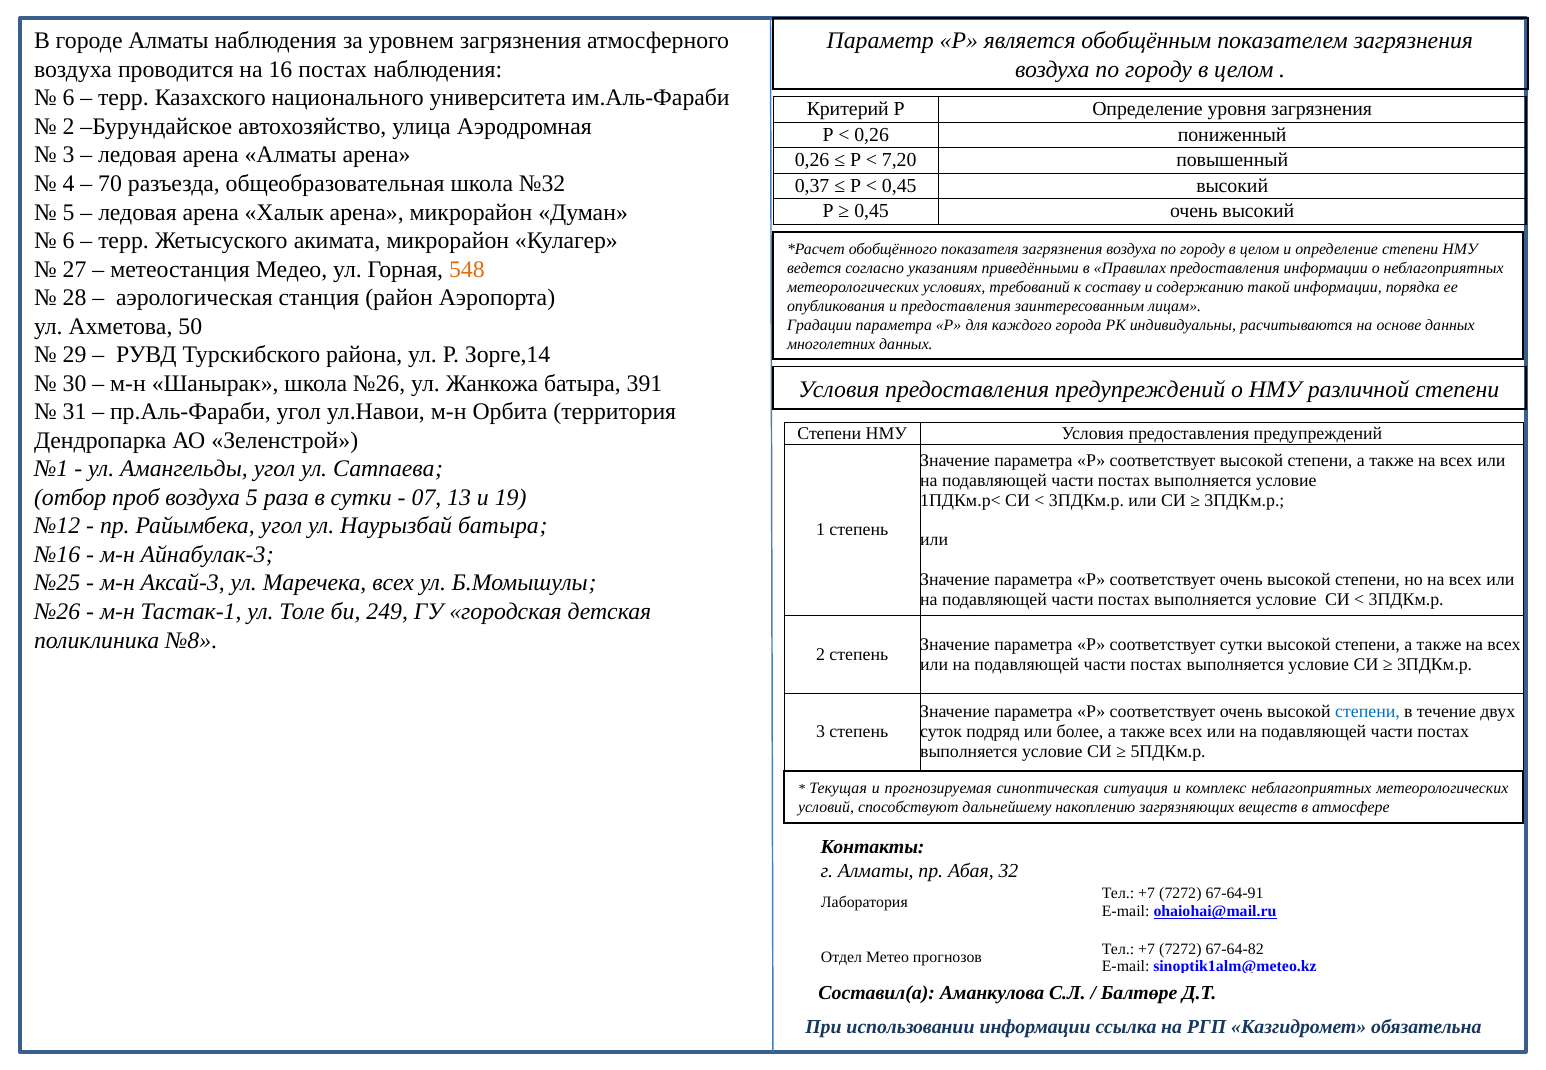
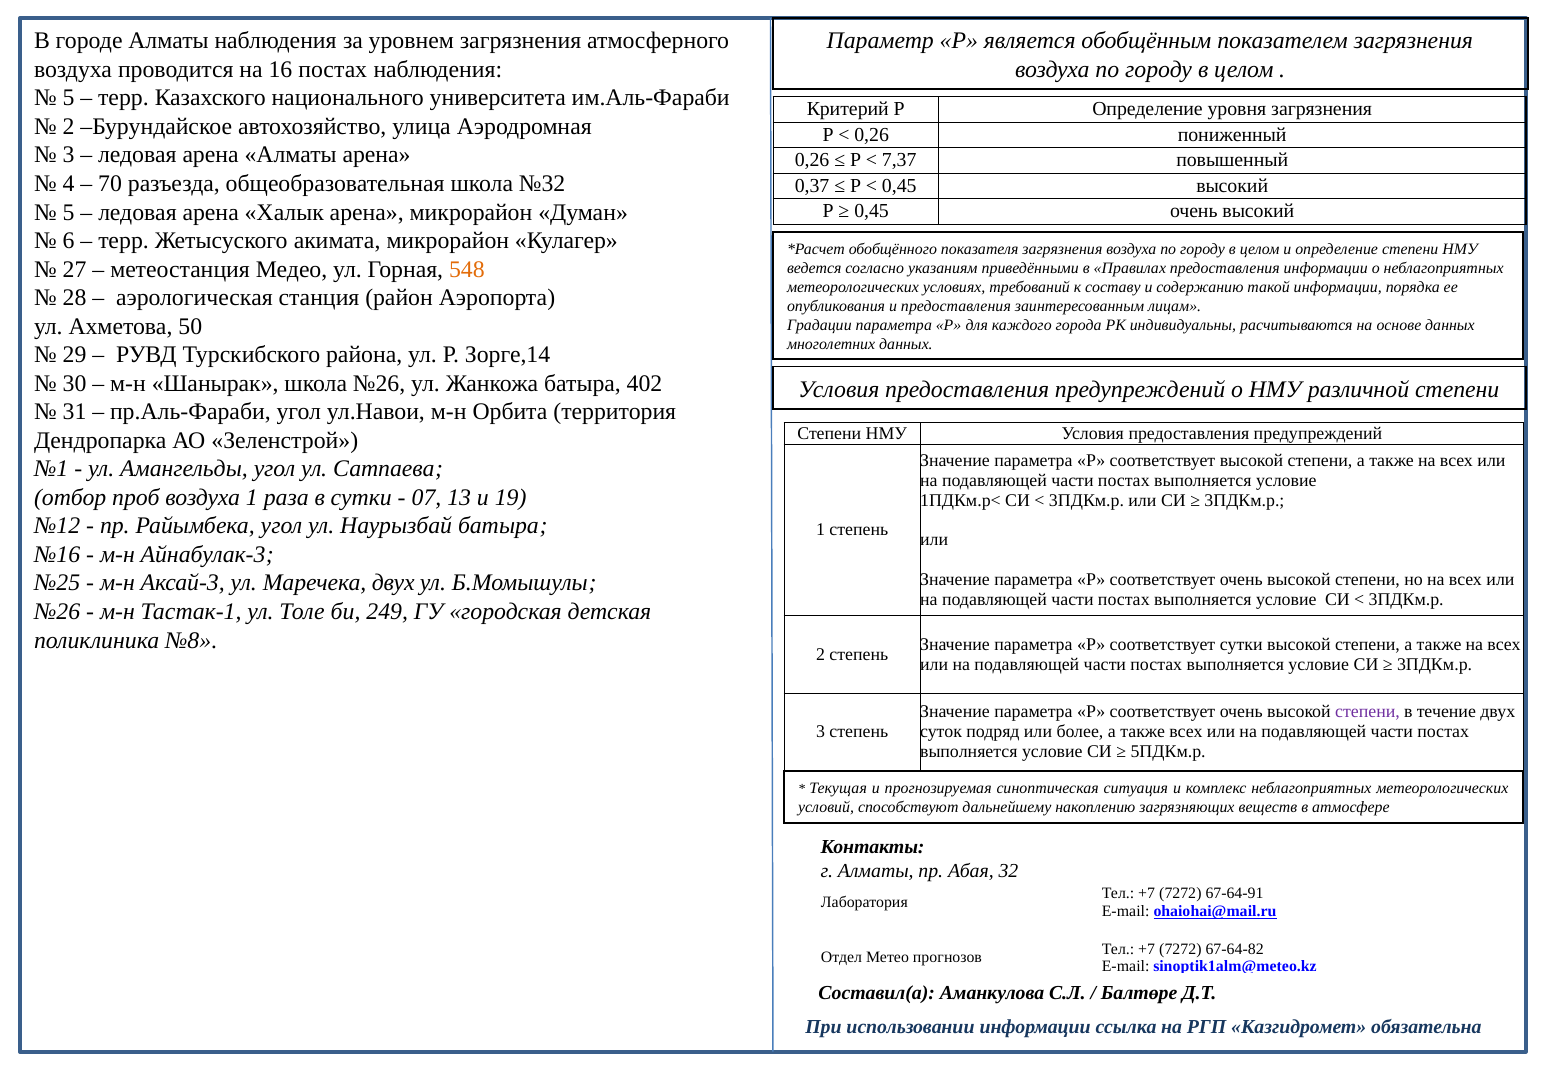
6 at (69, 98): 6 -> 5
7,20: 7,20 -> 7,37
391: 391 -> 402
воздуха 5: 5 -> 1
Маречека всех: всех -> двух
степени at (1368, 712) colour: blue -> purple
